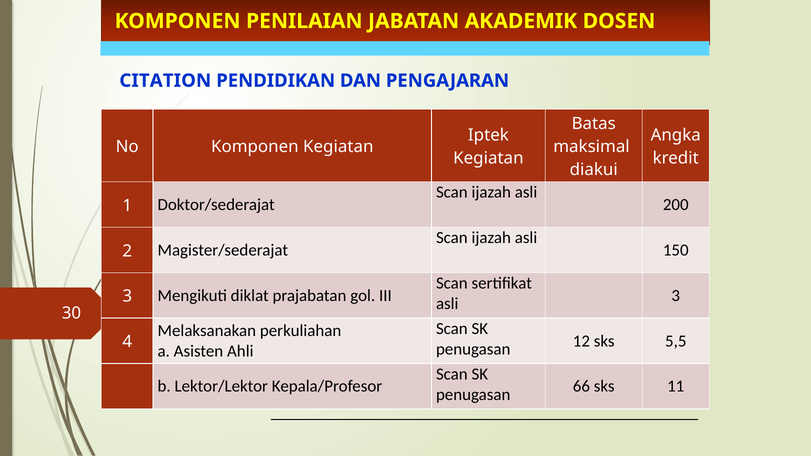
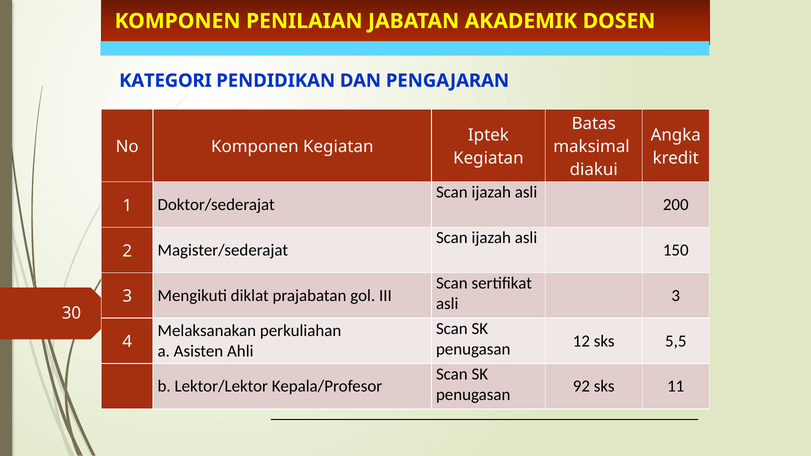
CITATION: CITATION -> KATEGORI
66: 66 -> 92
